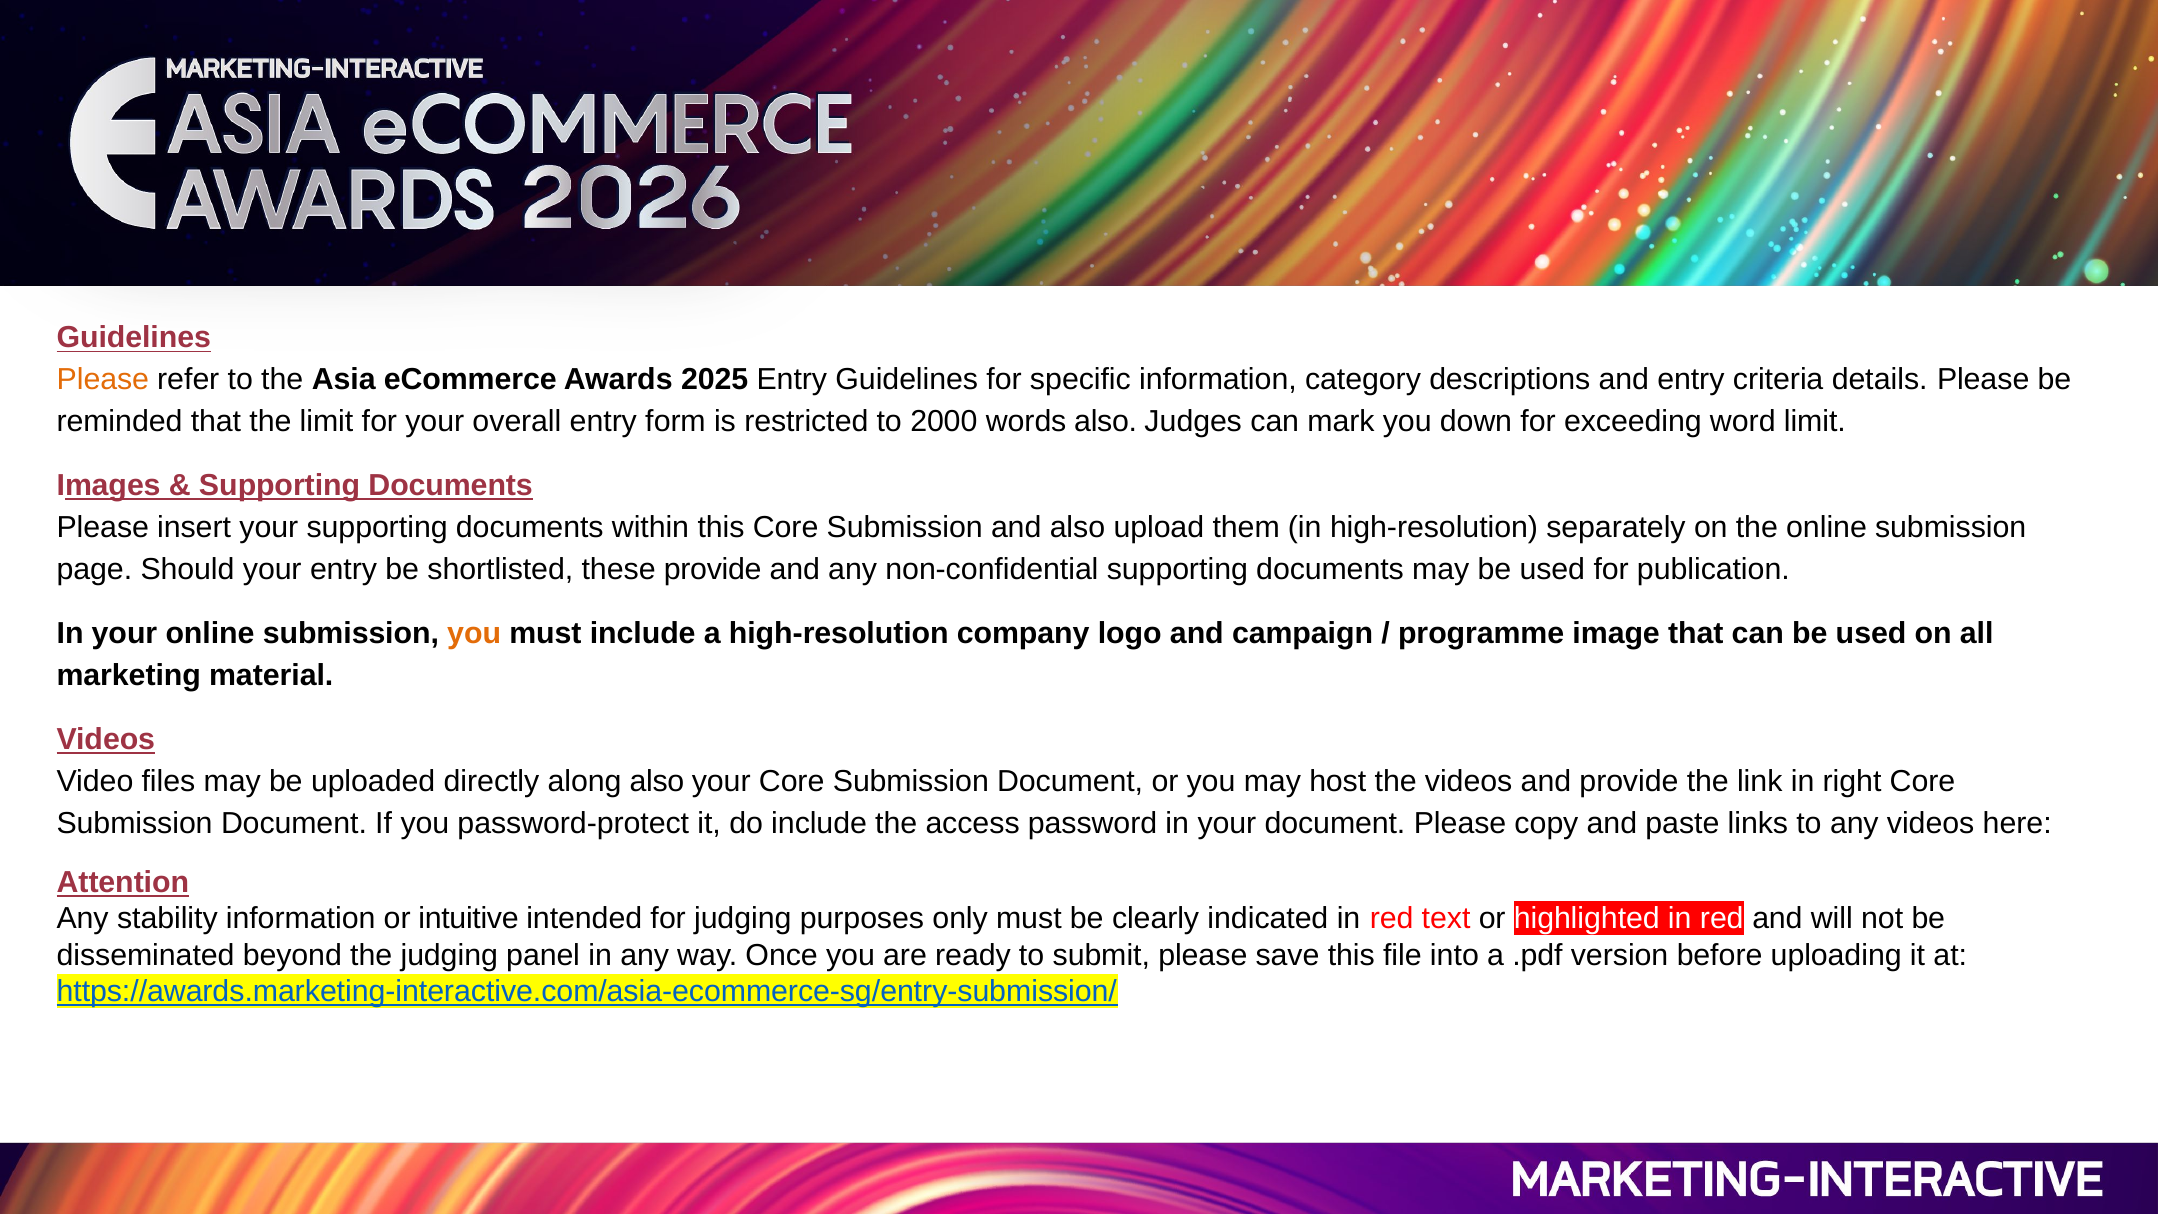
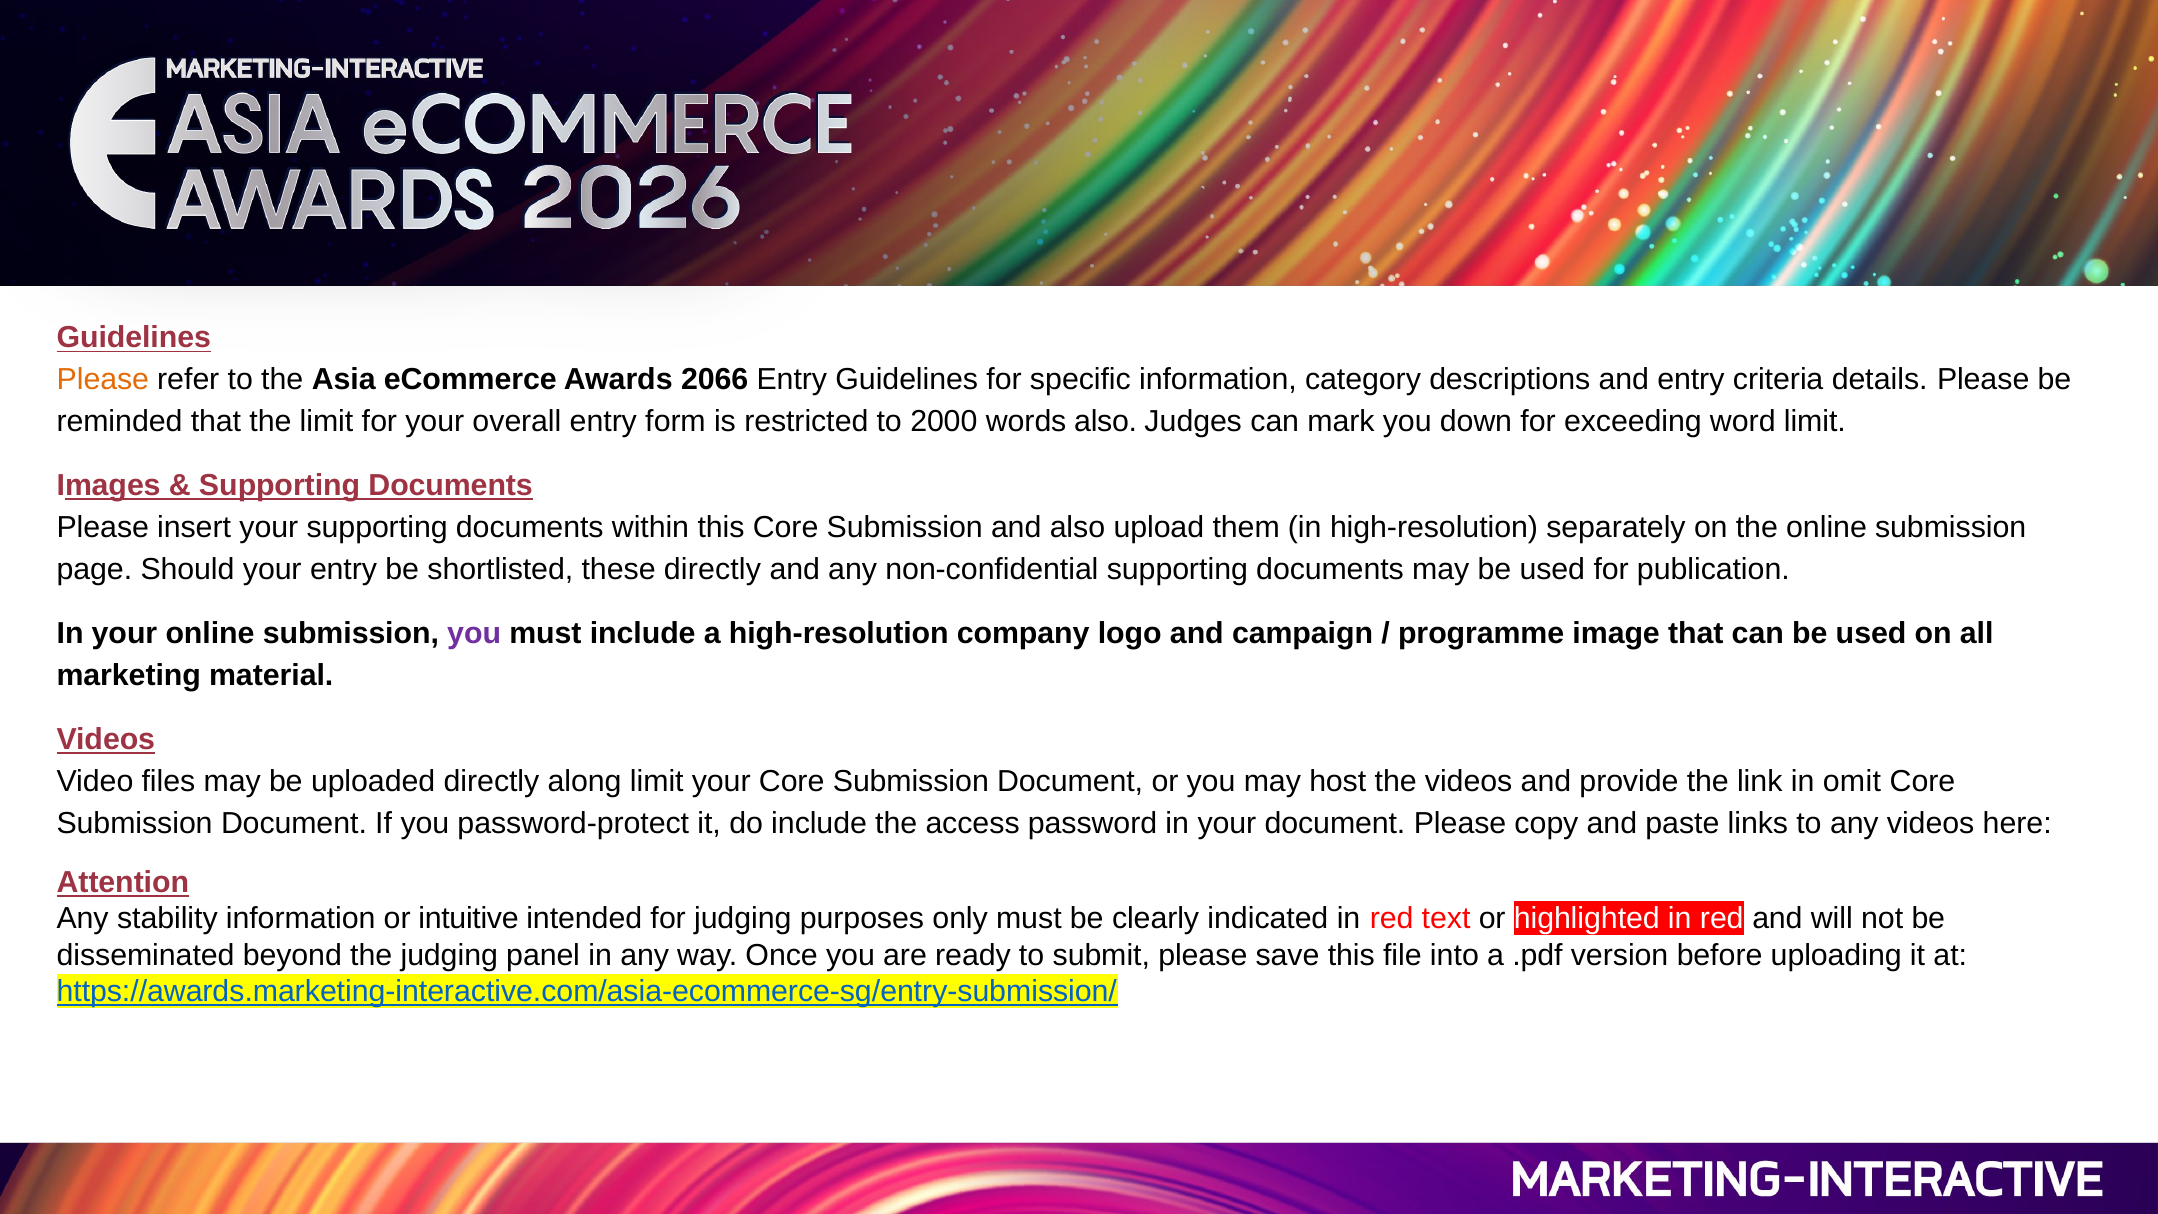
2025: 2025 -> 2066
these provide: provide -> directly
you at (474, 634) colour: orange -> purple
along also: also -> limit
right: right -> omit
